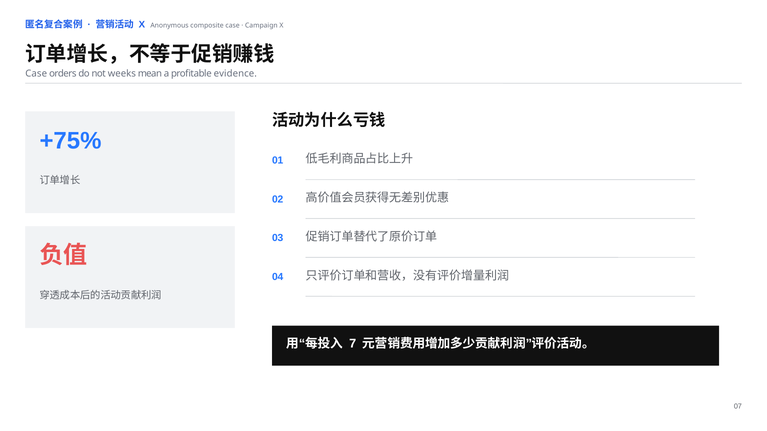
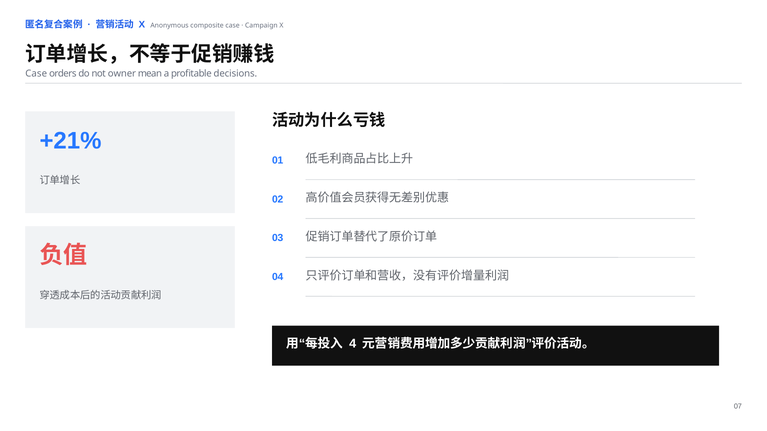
weeks: weeks -> owner
evidence: evidence -> decisions
+75%: +75% -> +21%
7: 7 -> 4
